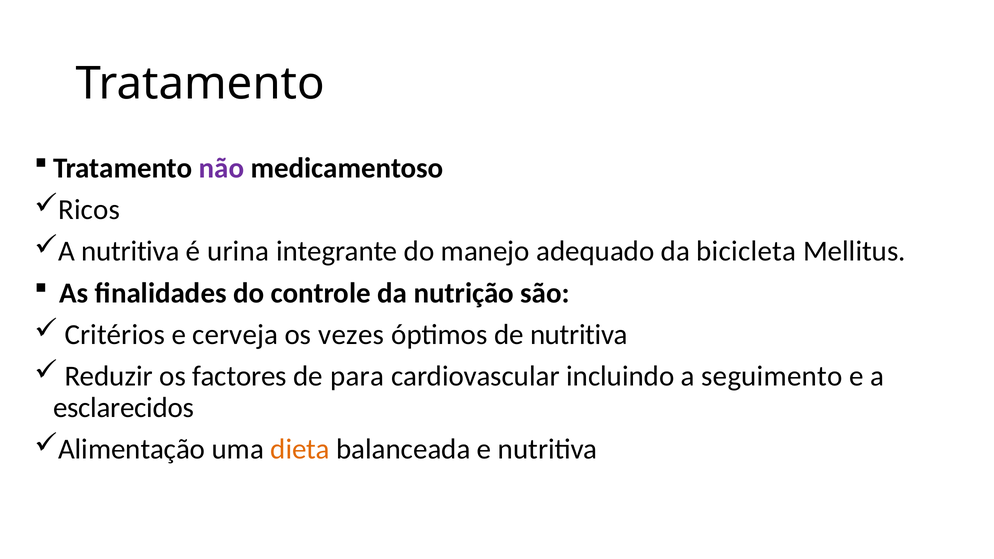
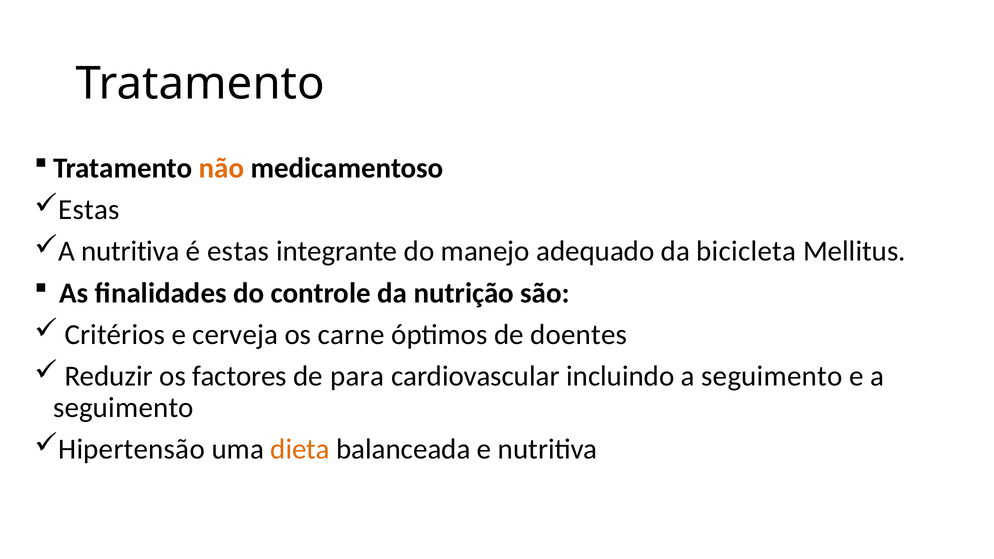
não colour: purple -> orange
Ricos at (89, 210): Ricos -> Estas
é urina: urina -> estas
vezes: vezes -> carne
de nutritiva: nutritiva -> doentes
esclarecidos at (124, 408): esclarecidos -> seguimento
Alimentação: Alimentação -> Hipertensão
